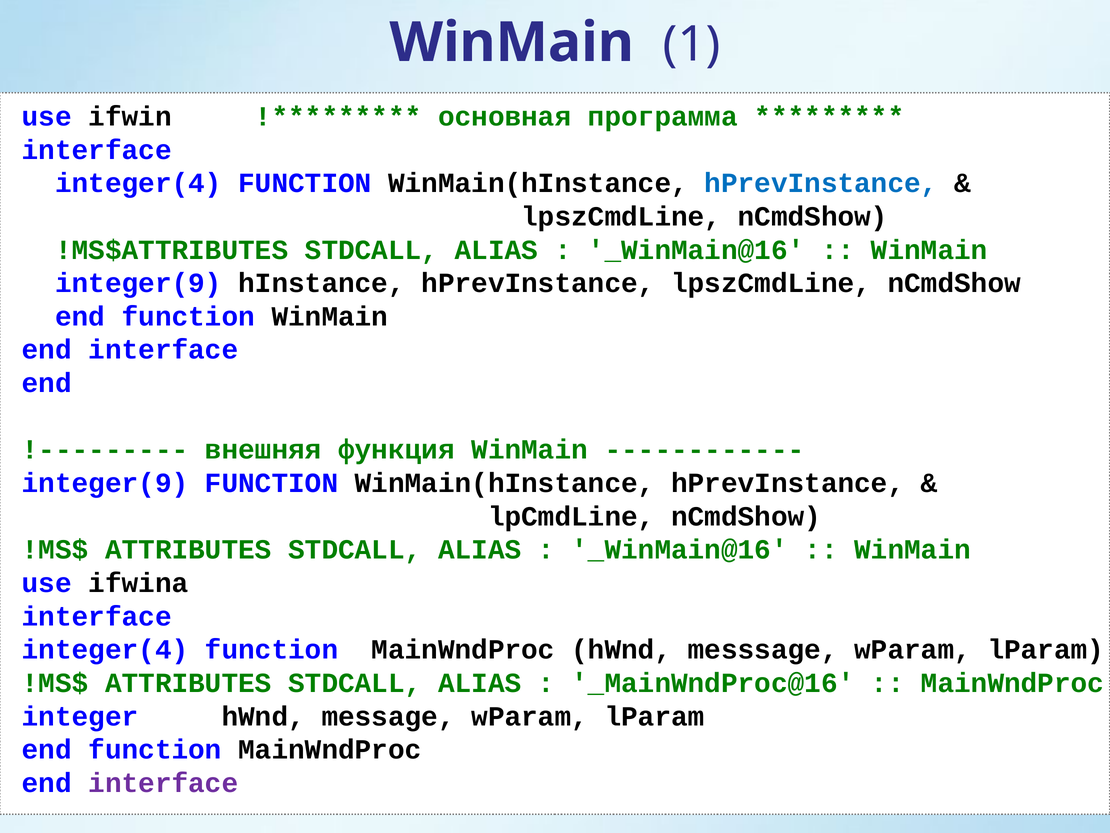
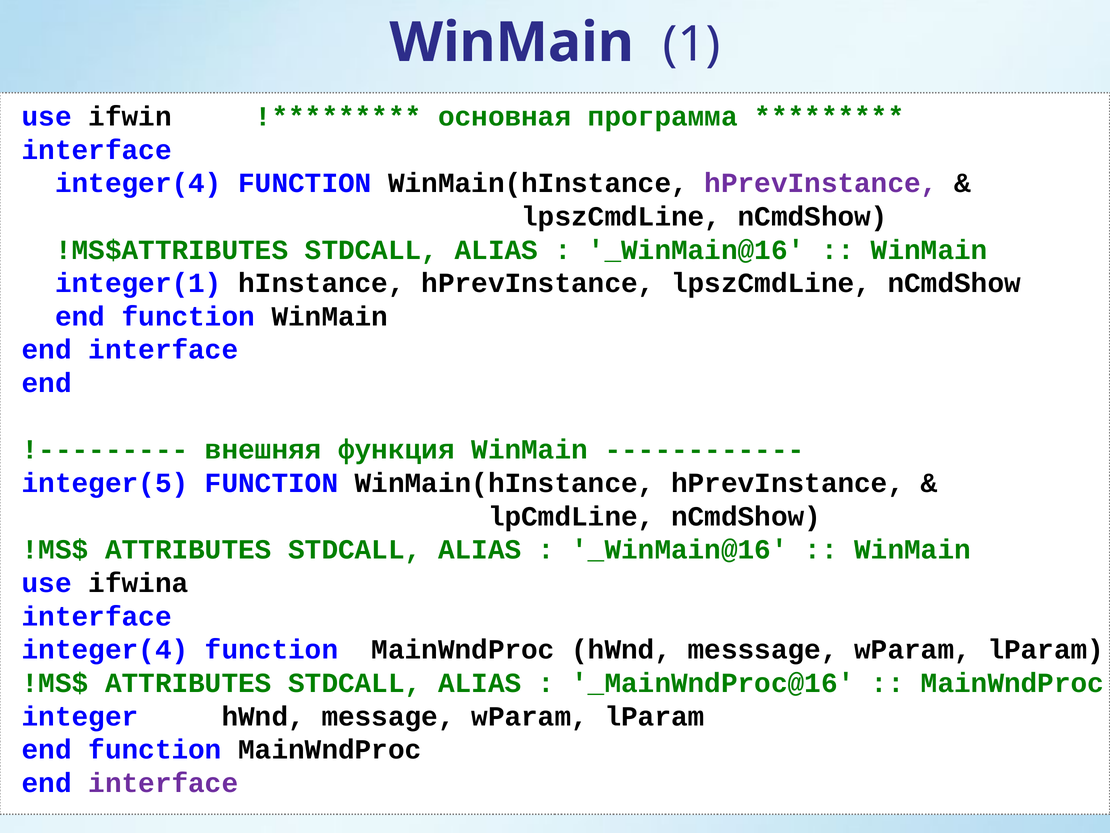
hPrevInstance at (821, 183) colour: blue -> purple
integer(9 at (138, 283): integer(9 -> integer(1
integer(9 at (105, 483): integer(9 -> integer(5
